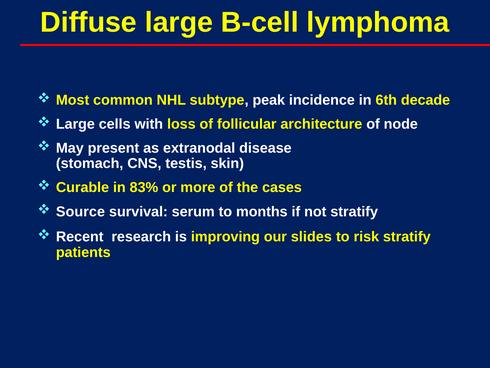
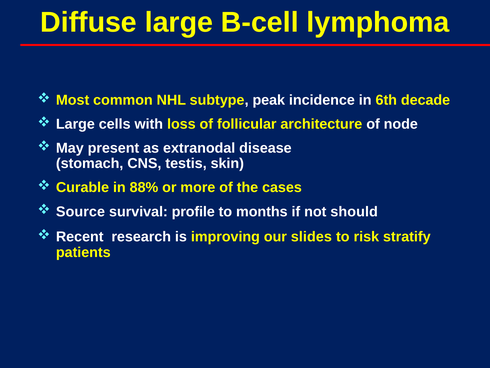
83%: 83% -> 88%
serum: serum -> profile
not stratify: stratify -> should
